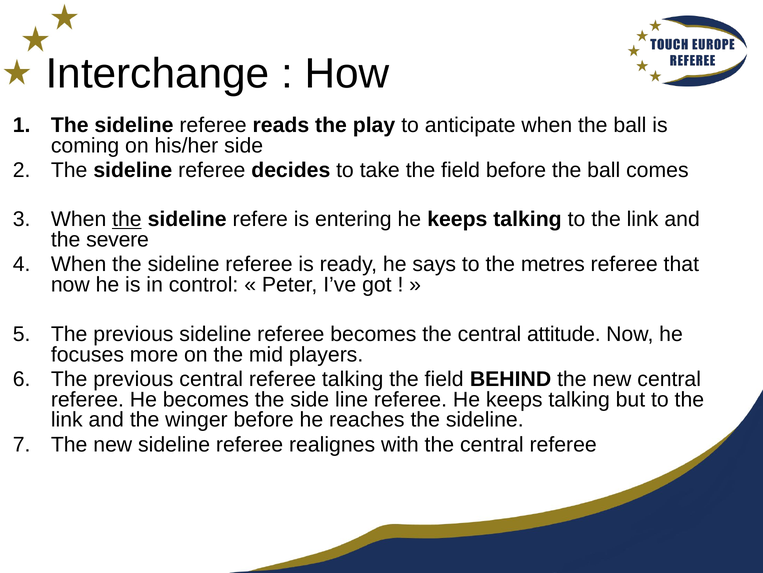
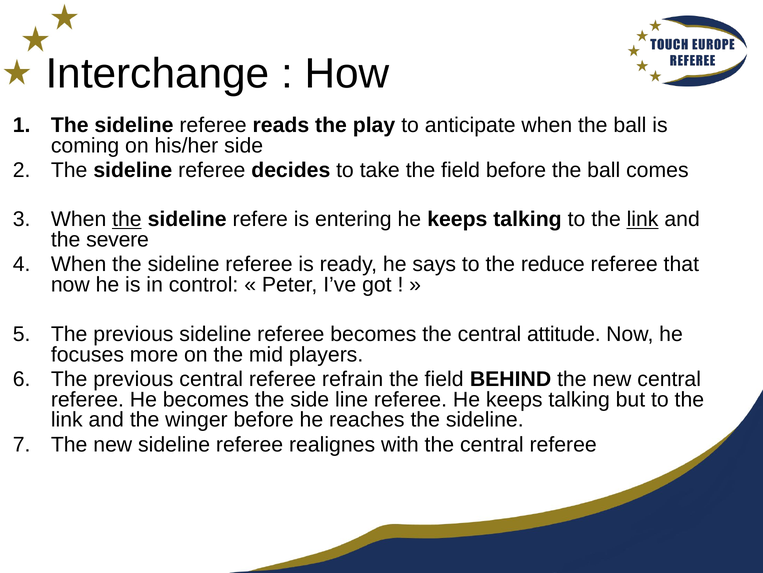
link at (643, 219) underline: none -> present
metres: metres -> reduce
referee talking: talking -> refrain
